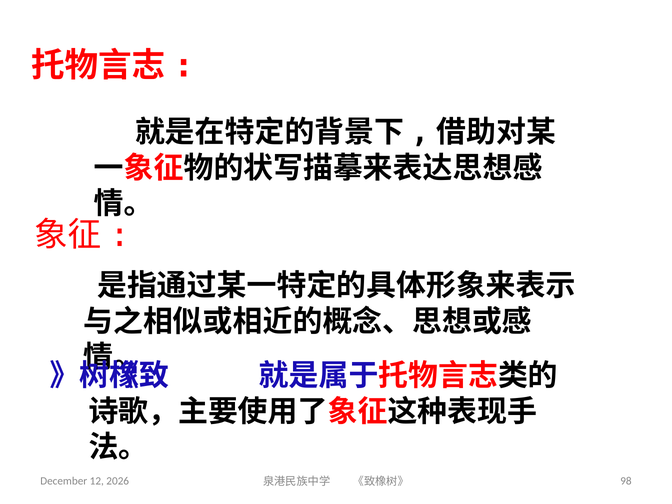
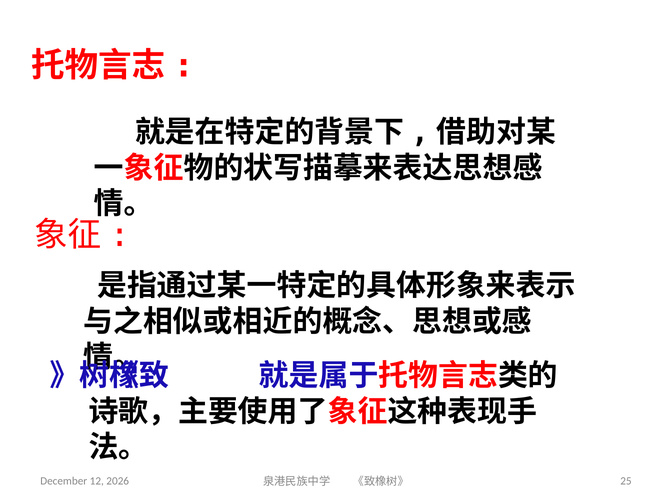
98: 98 -> 25
